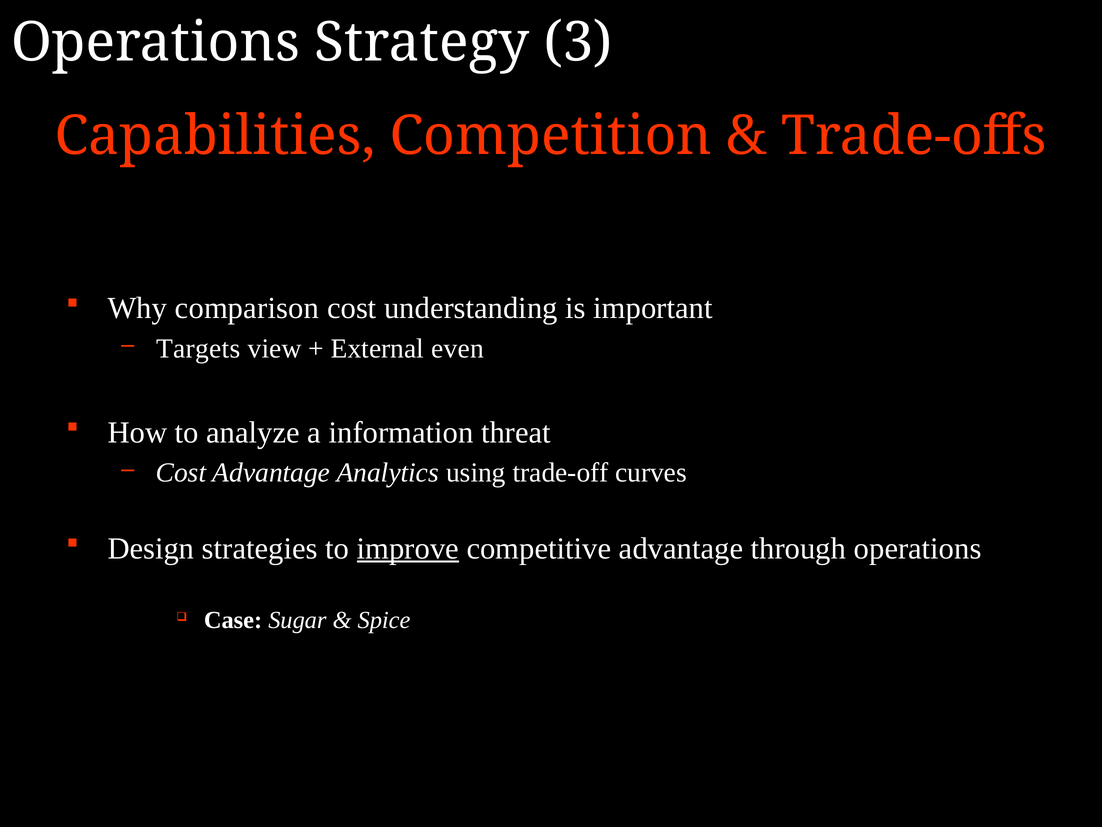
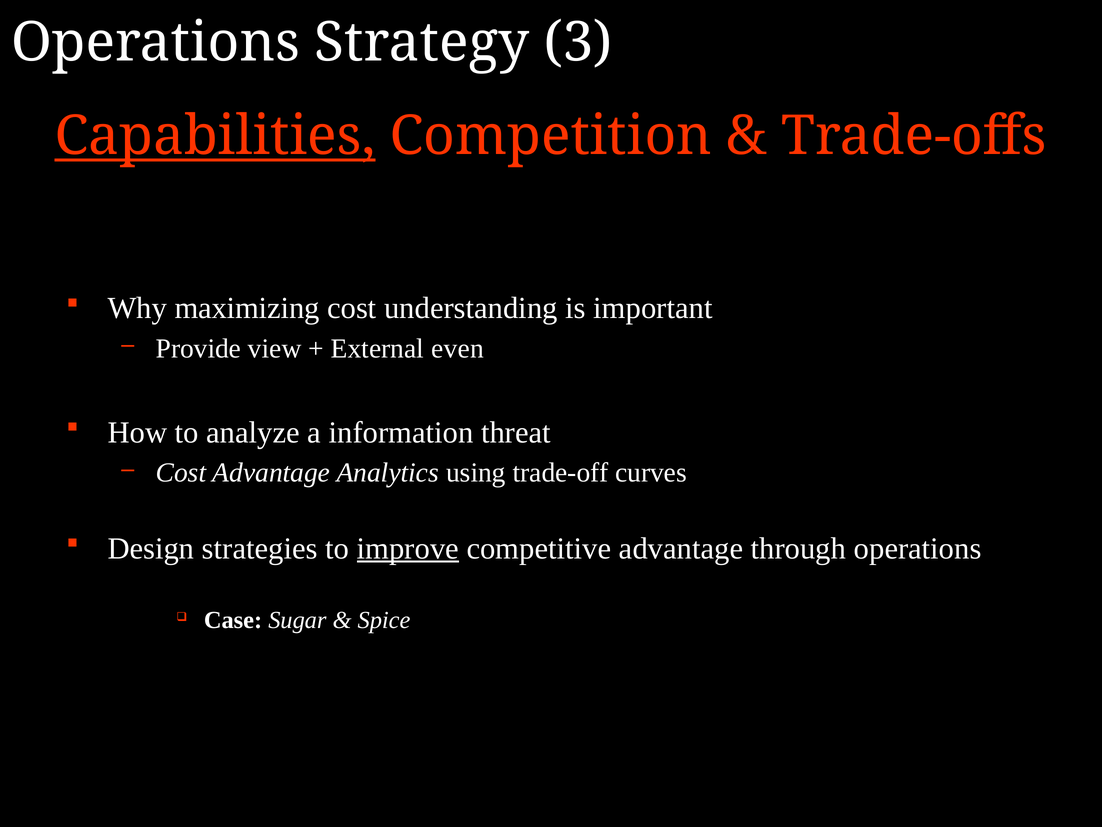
Capabilities underline: none -> present
comparison: comparison -> maximizing
Targets: Targets -> Provide
